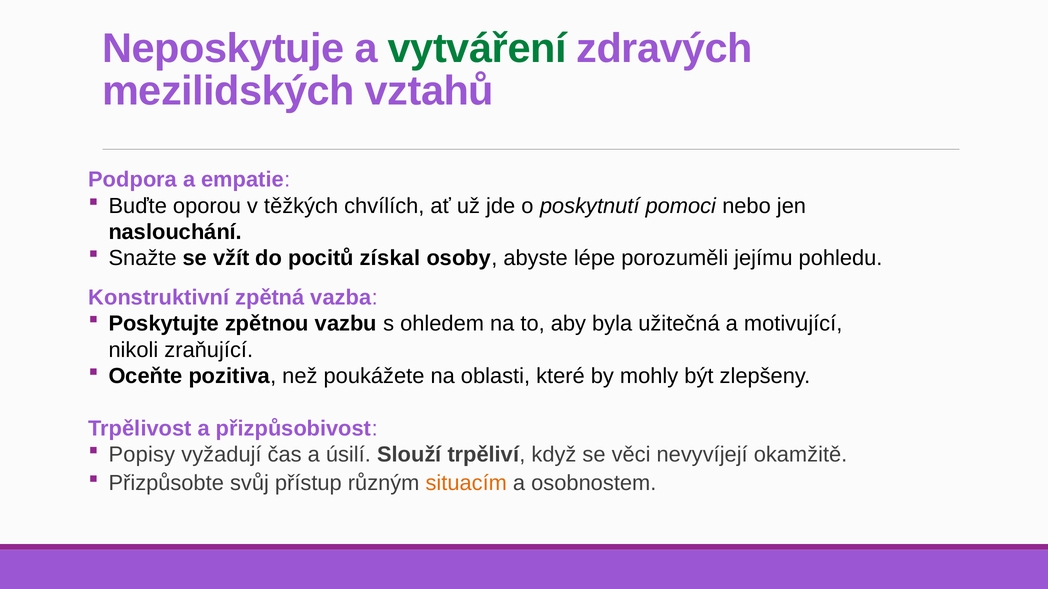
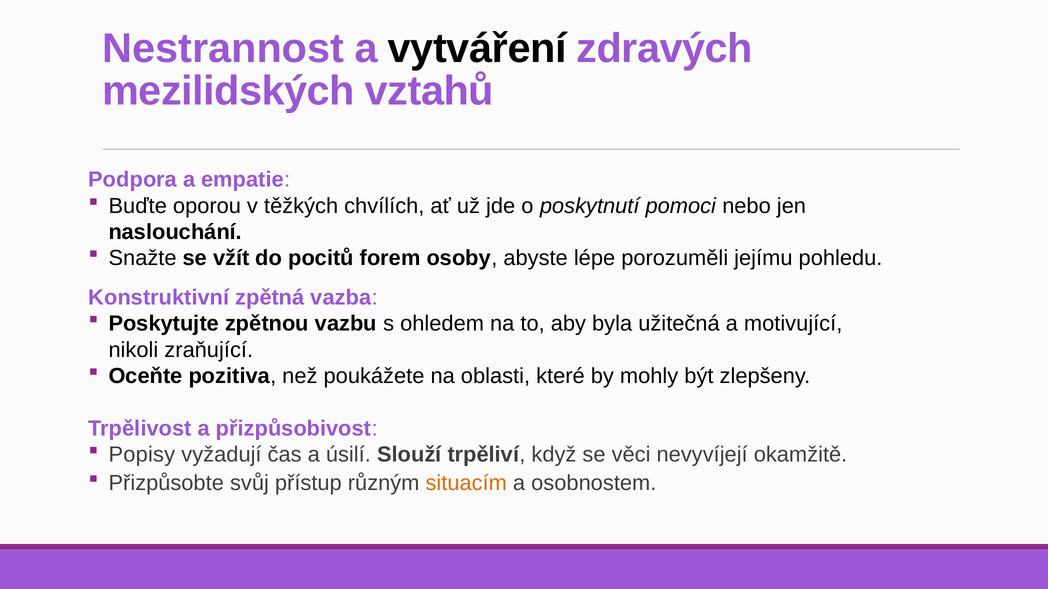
Neposkytuje: Neposkytuje -> Nestrannost
vytváření colour: green -> black
získal: získal -> forem
